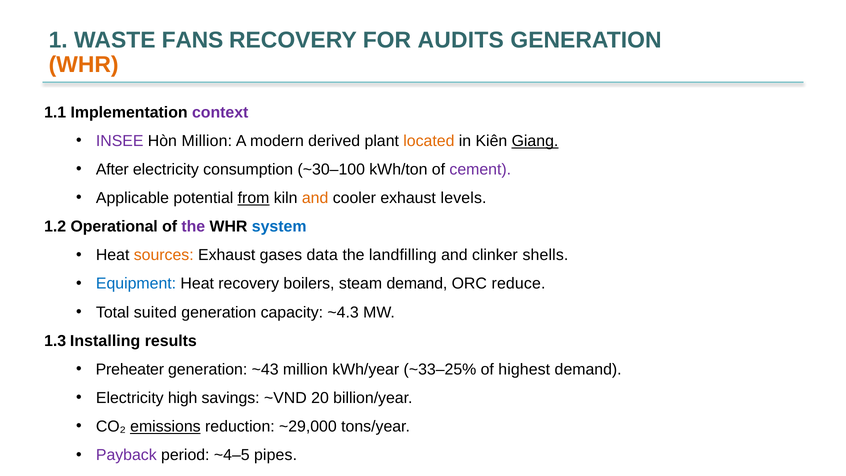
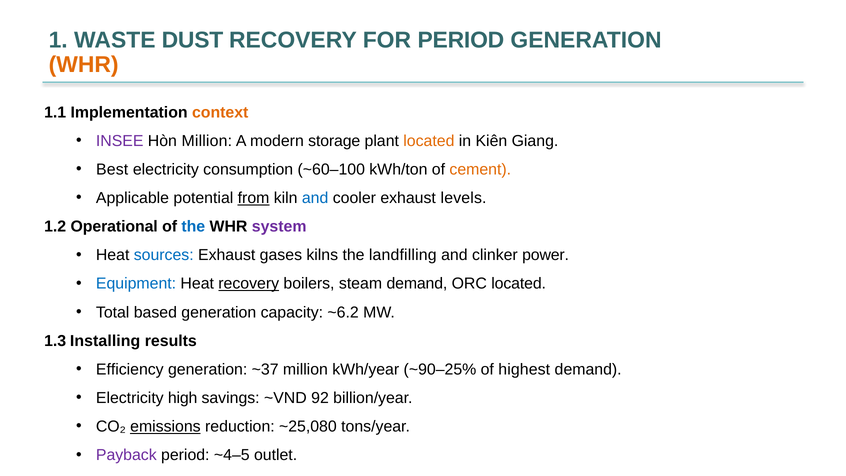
FANS: FANS -> DUST
FOR AUDITS: AUDITS -> PERIOD
context colour: purple -> orange
derived: derived -> storage
Giang underline: present -> none
After: After -> Best
~30–100: ~30–100 -> ~60–100
cement colour: purple -> orange
and at (315, 198) colour: orange -> blue
the at (193, 227) colour: purple -> blue
system colour: blue -> purple
sources colour: orange -> blue
data: data -> kilns
shells: shells -> power
recovery at (249, 284) underline: none -> present
ORC reduce: reduce -> located
suited: suited -> based
~4.3: ~4.3 -> ~6.2
Preheater: Preheater -> Efficiency
~43: ~43 -> ~37
~33–25%: ~33–25% -> ~90–25%
20: 20 -> 92
~29,000: ~29,000 -> ~25,080
pipes: pipes -> outlet
